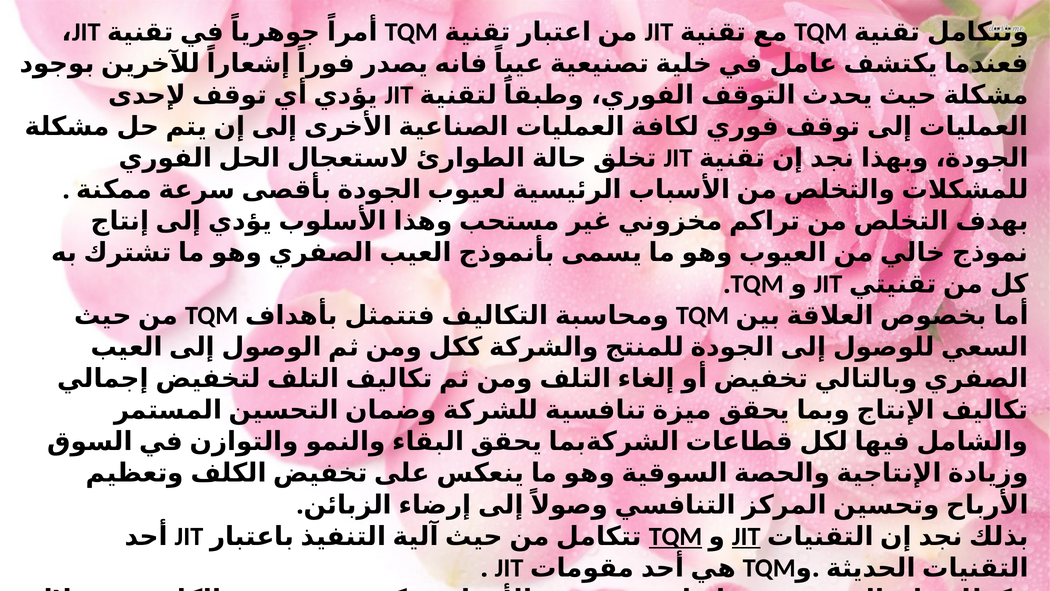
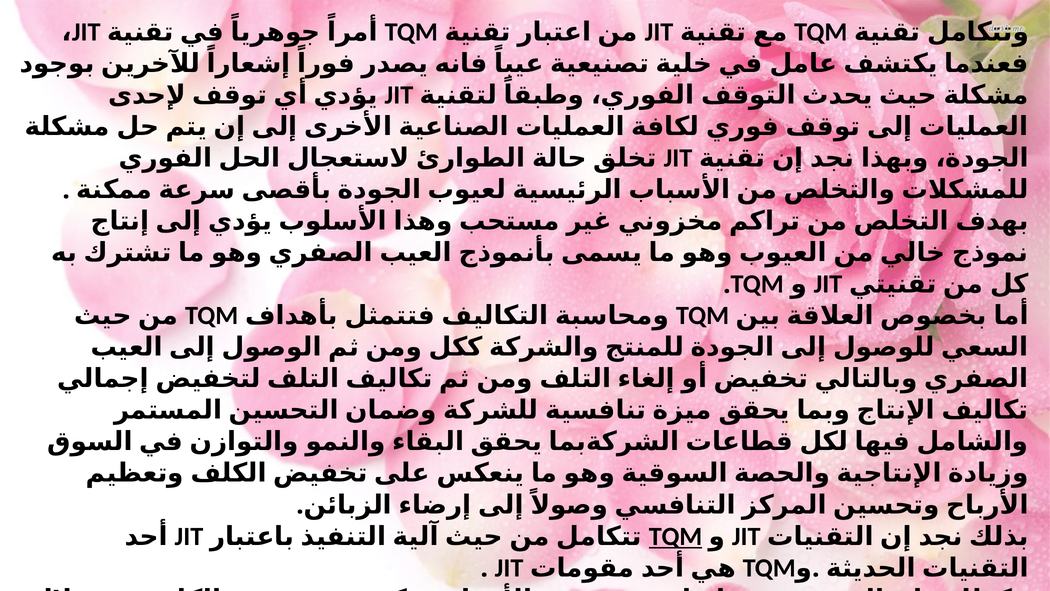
JIT at (746, 536) underline: present -> none
